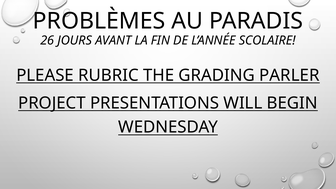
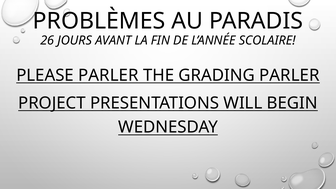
PLEASE RUBRIC: RUBRIC -> PARLER
